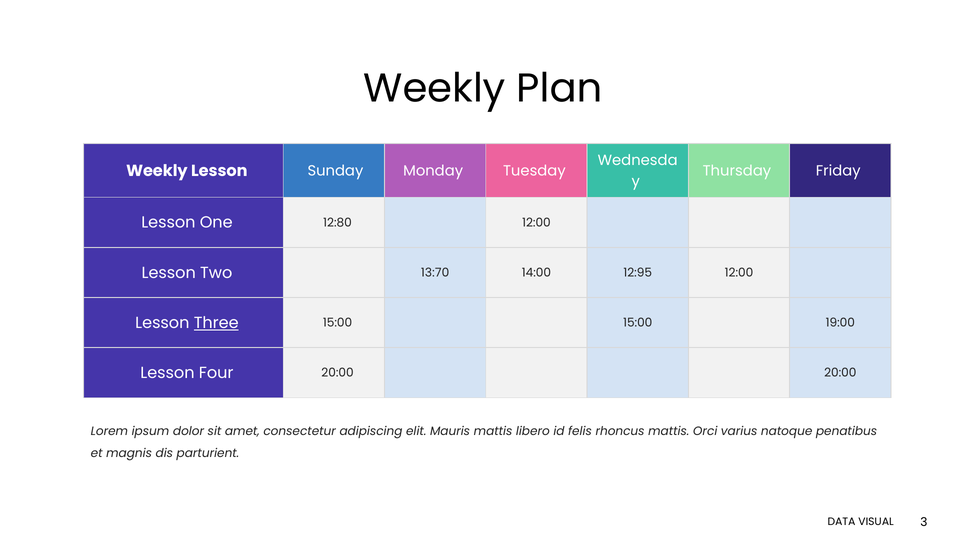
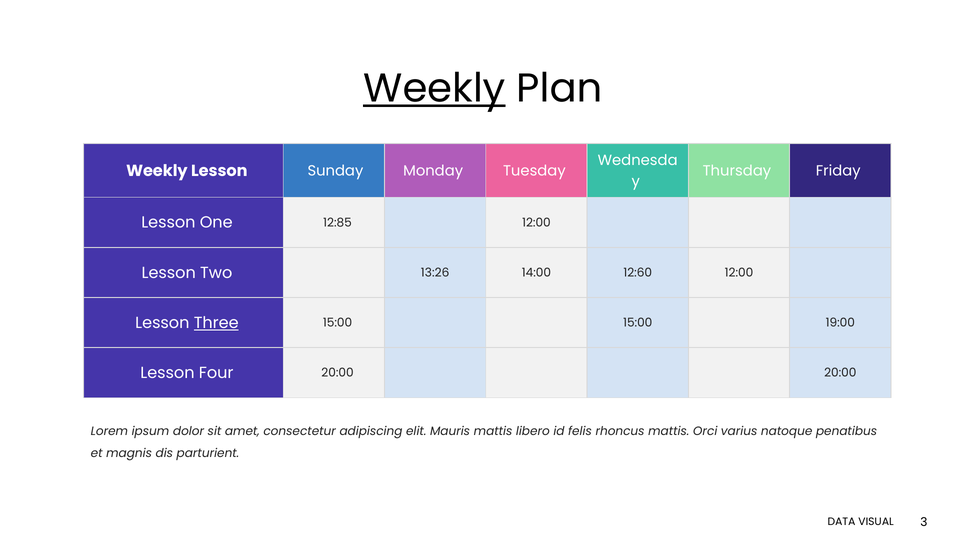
Weekly at (434, 89) underline: none -> present
12:80: 12:80 -> 12:85
13:70: 13:70 -> 13:26
12:95: 12:95 -> 12:60
